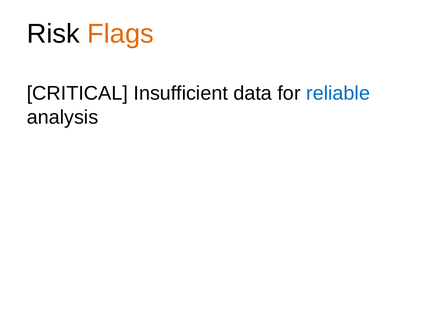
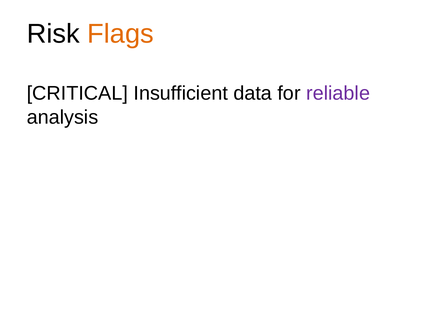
reliable colour: blue -> purple
